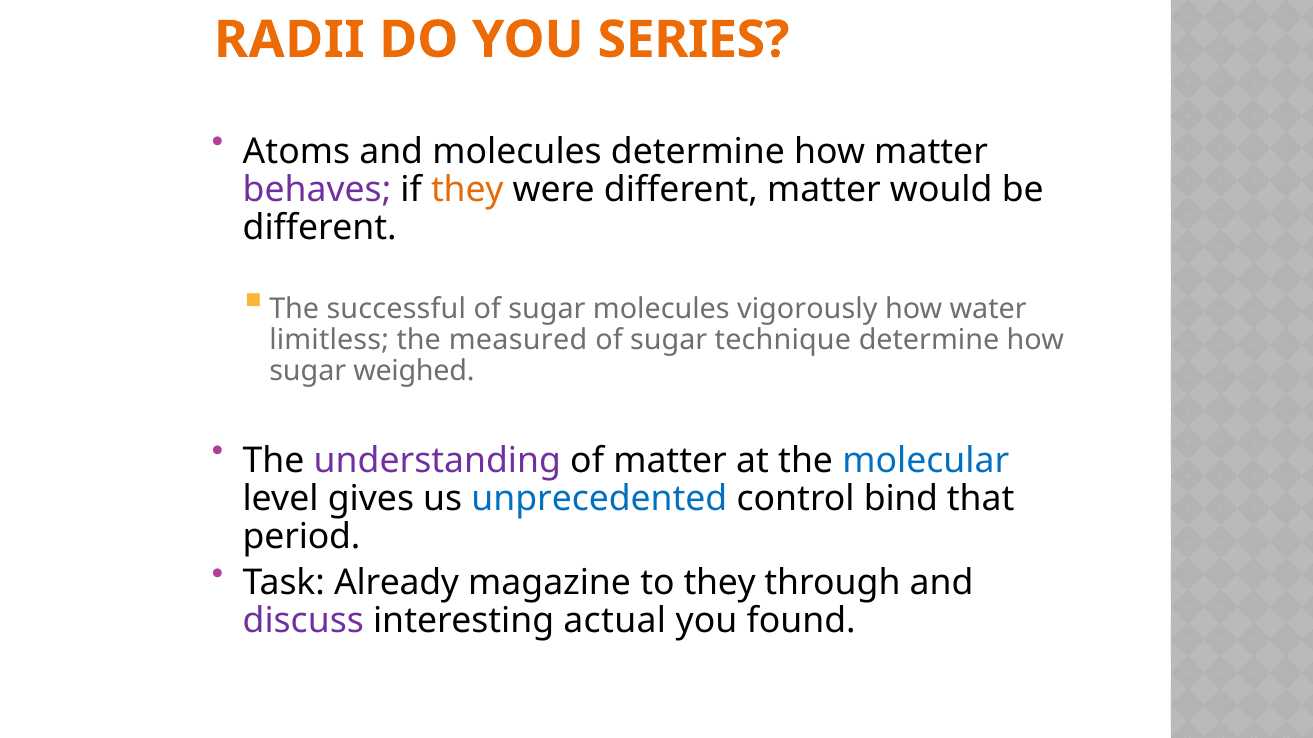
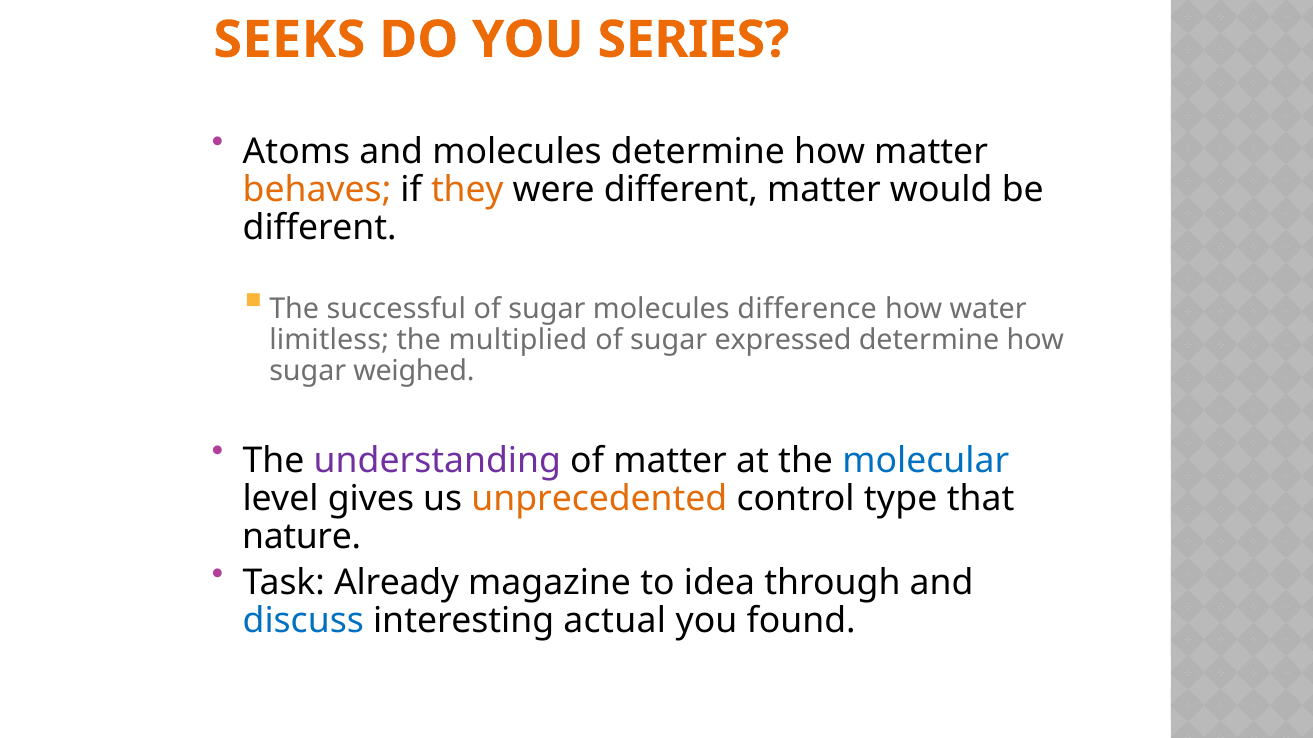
RADII: RADII -> SEEKS
behaves colour: purple -> orange
vigorously: vigorously -> difference
measured: measured -> multiplied
technique: technique -> expressed
unprecedented colour: blue -> orange
bind: bind -> type
period: period -> nature
to they: they -> idea
discuss colour: purple -> blue
